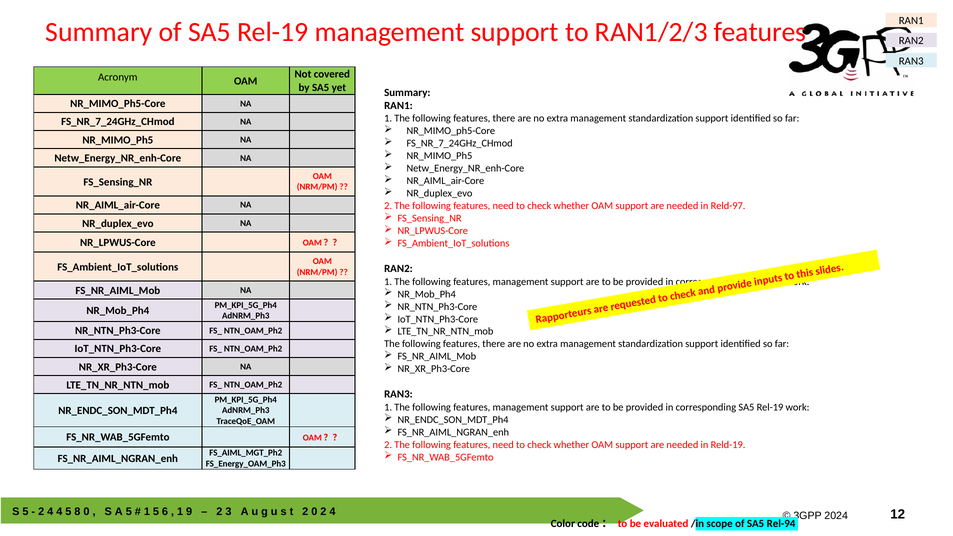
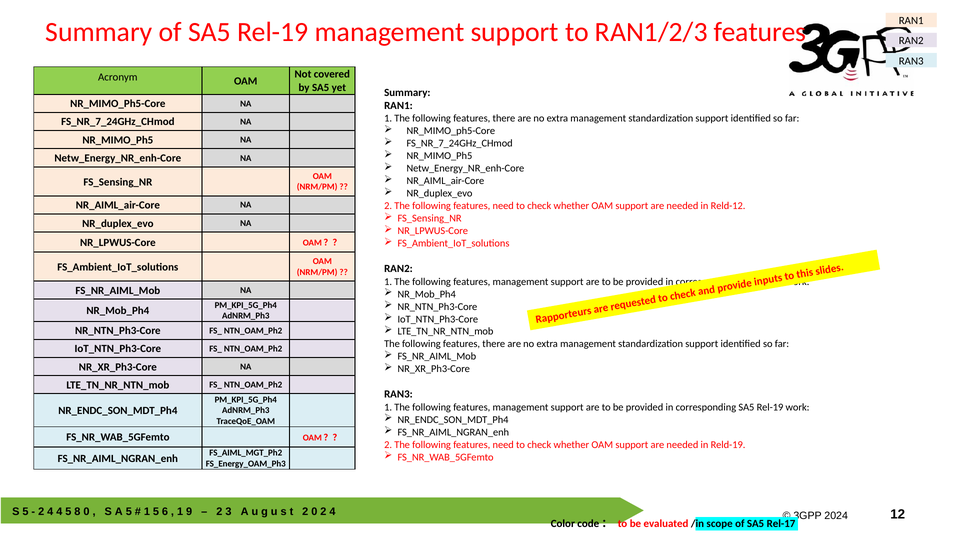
Reld-97: Reld-97 -> Reld-12
Rel-94: Rel-94 -> Rel-17
